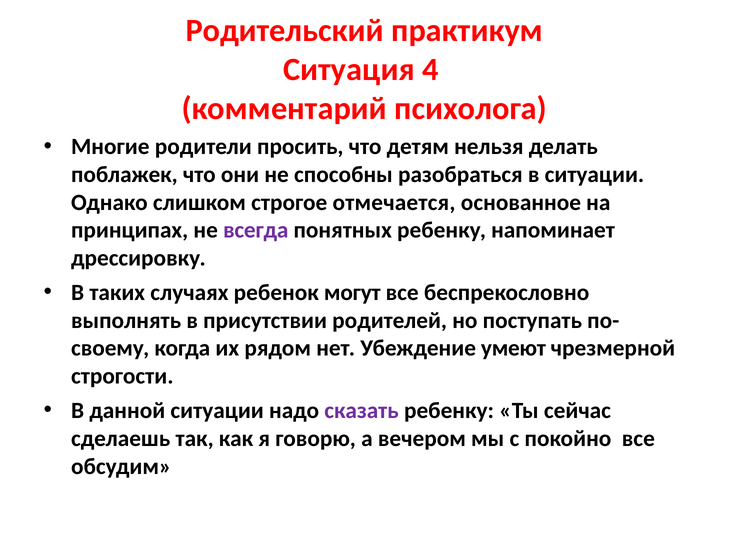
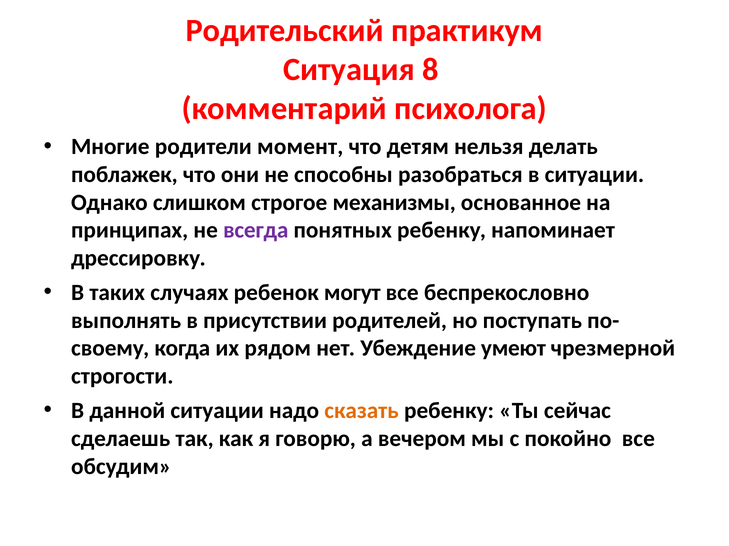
4: 4 -> 8
просить: просить -> момент
отмечается: отмечается -> механизмы
сказать colour: purple -> orange
